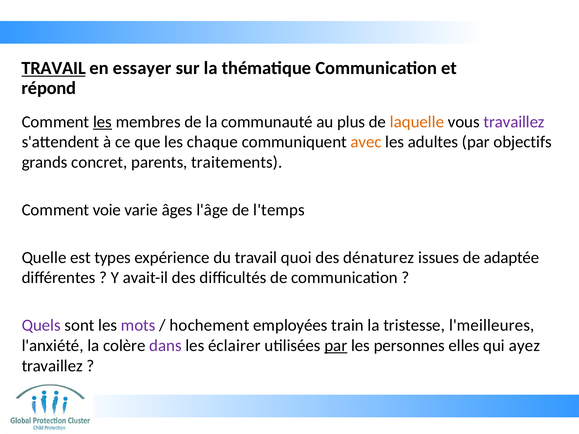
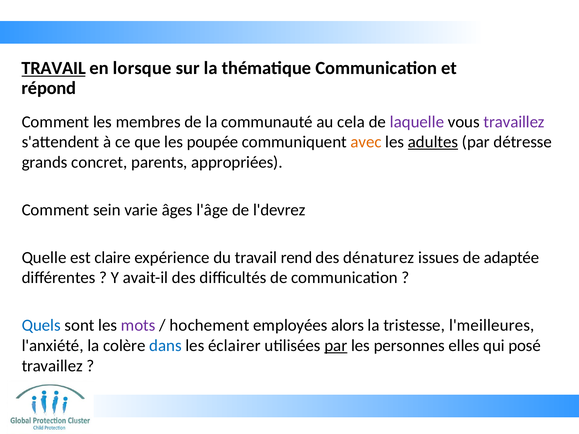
essayer: essayer -> lorsque
les at (102, 122) underline: present -> none
plus: plus -> cela
laquelle colour: orange -> purple
chaque: chaque -> poupée
adultes underline: none -> present
objectifs: objectifs -> détresse
traitements: traitements -> appropriées
voie: voie -> sein
l'temps: l'temps -> l'devrez
types: types -> claire
quoi: quoi -> rend
Quels colour: purple -> blue
train: train -> alors
dans colour: purple -> blue
ayez: ayez -> posé
